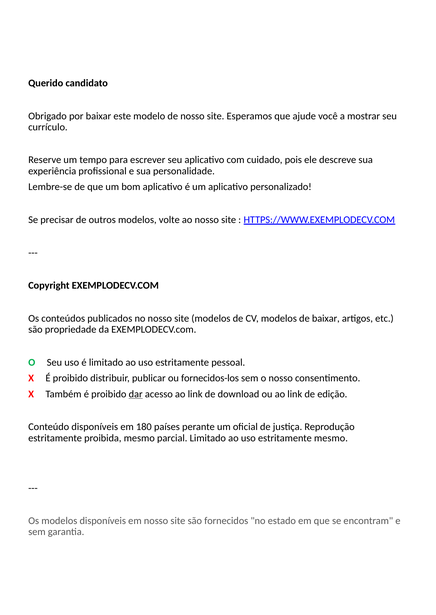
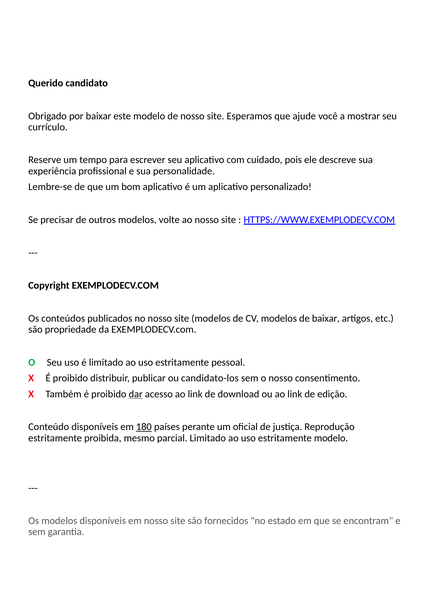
fornecidos-los: fornecidos-los -> candidato-los
180 underline: none -> present
estritamente mesmo: mesmo -> modelo
